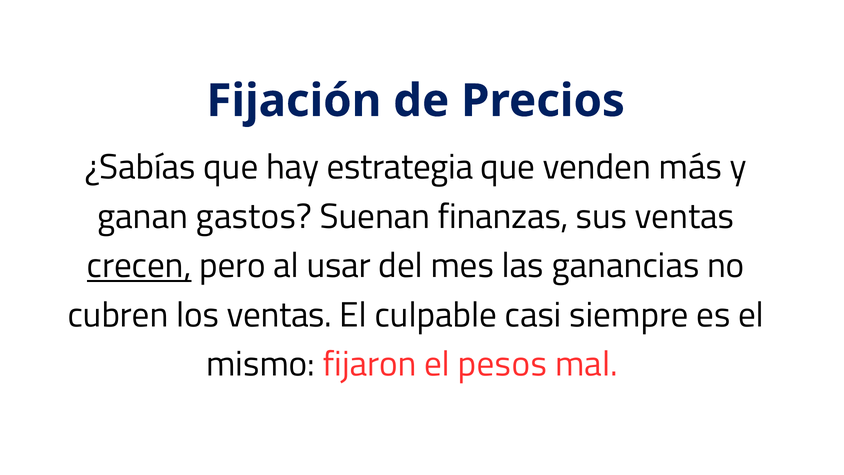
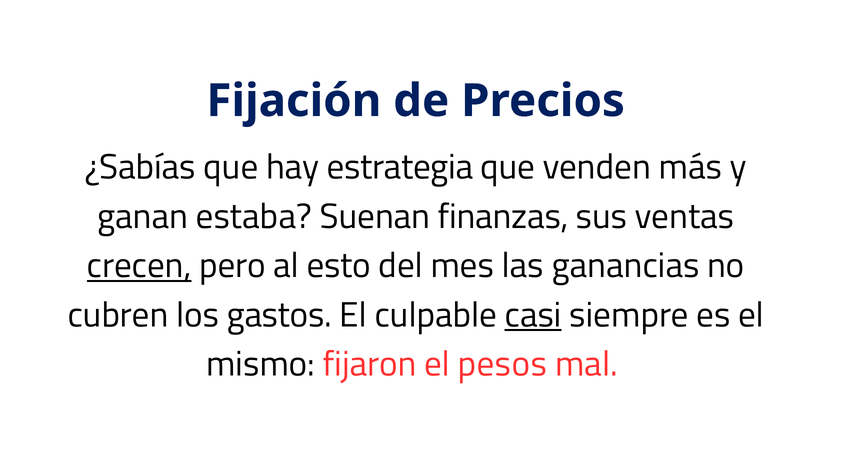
gastos: gastos -> estaba
usar: usar -> esto
los ventas: ventas -> gastos
casi underline: none -> present
